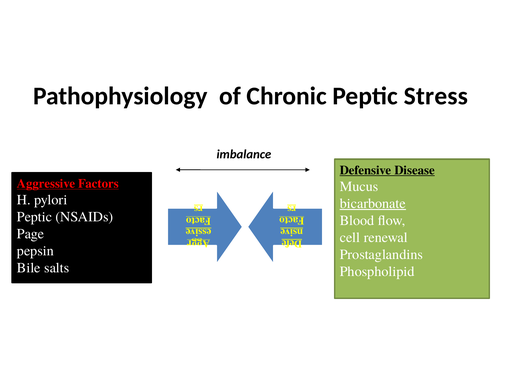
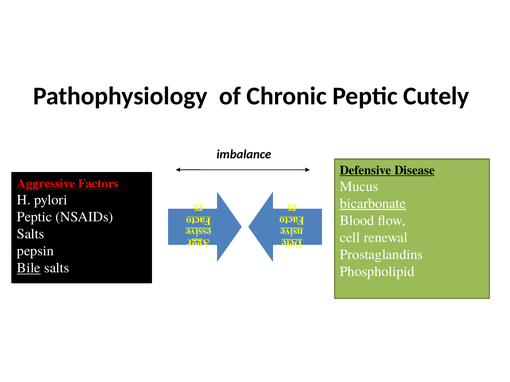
Stress: Stress -> Cutely
Page at (31, 234): Page -> Salts
Bile underline: none -> present
